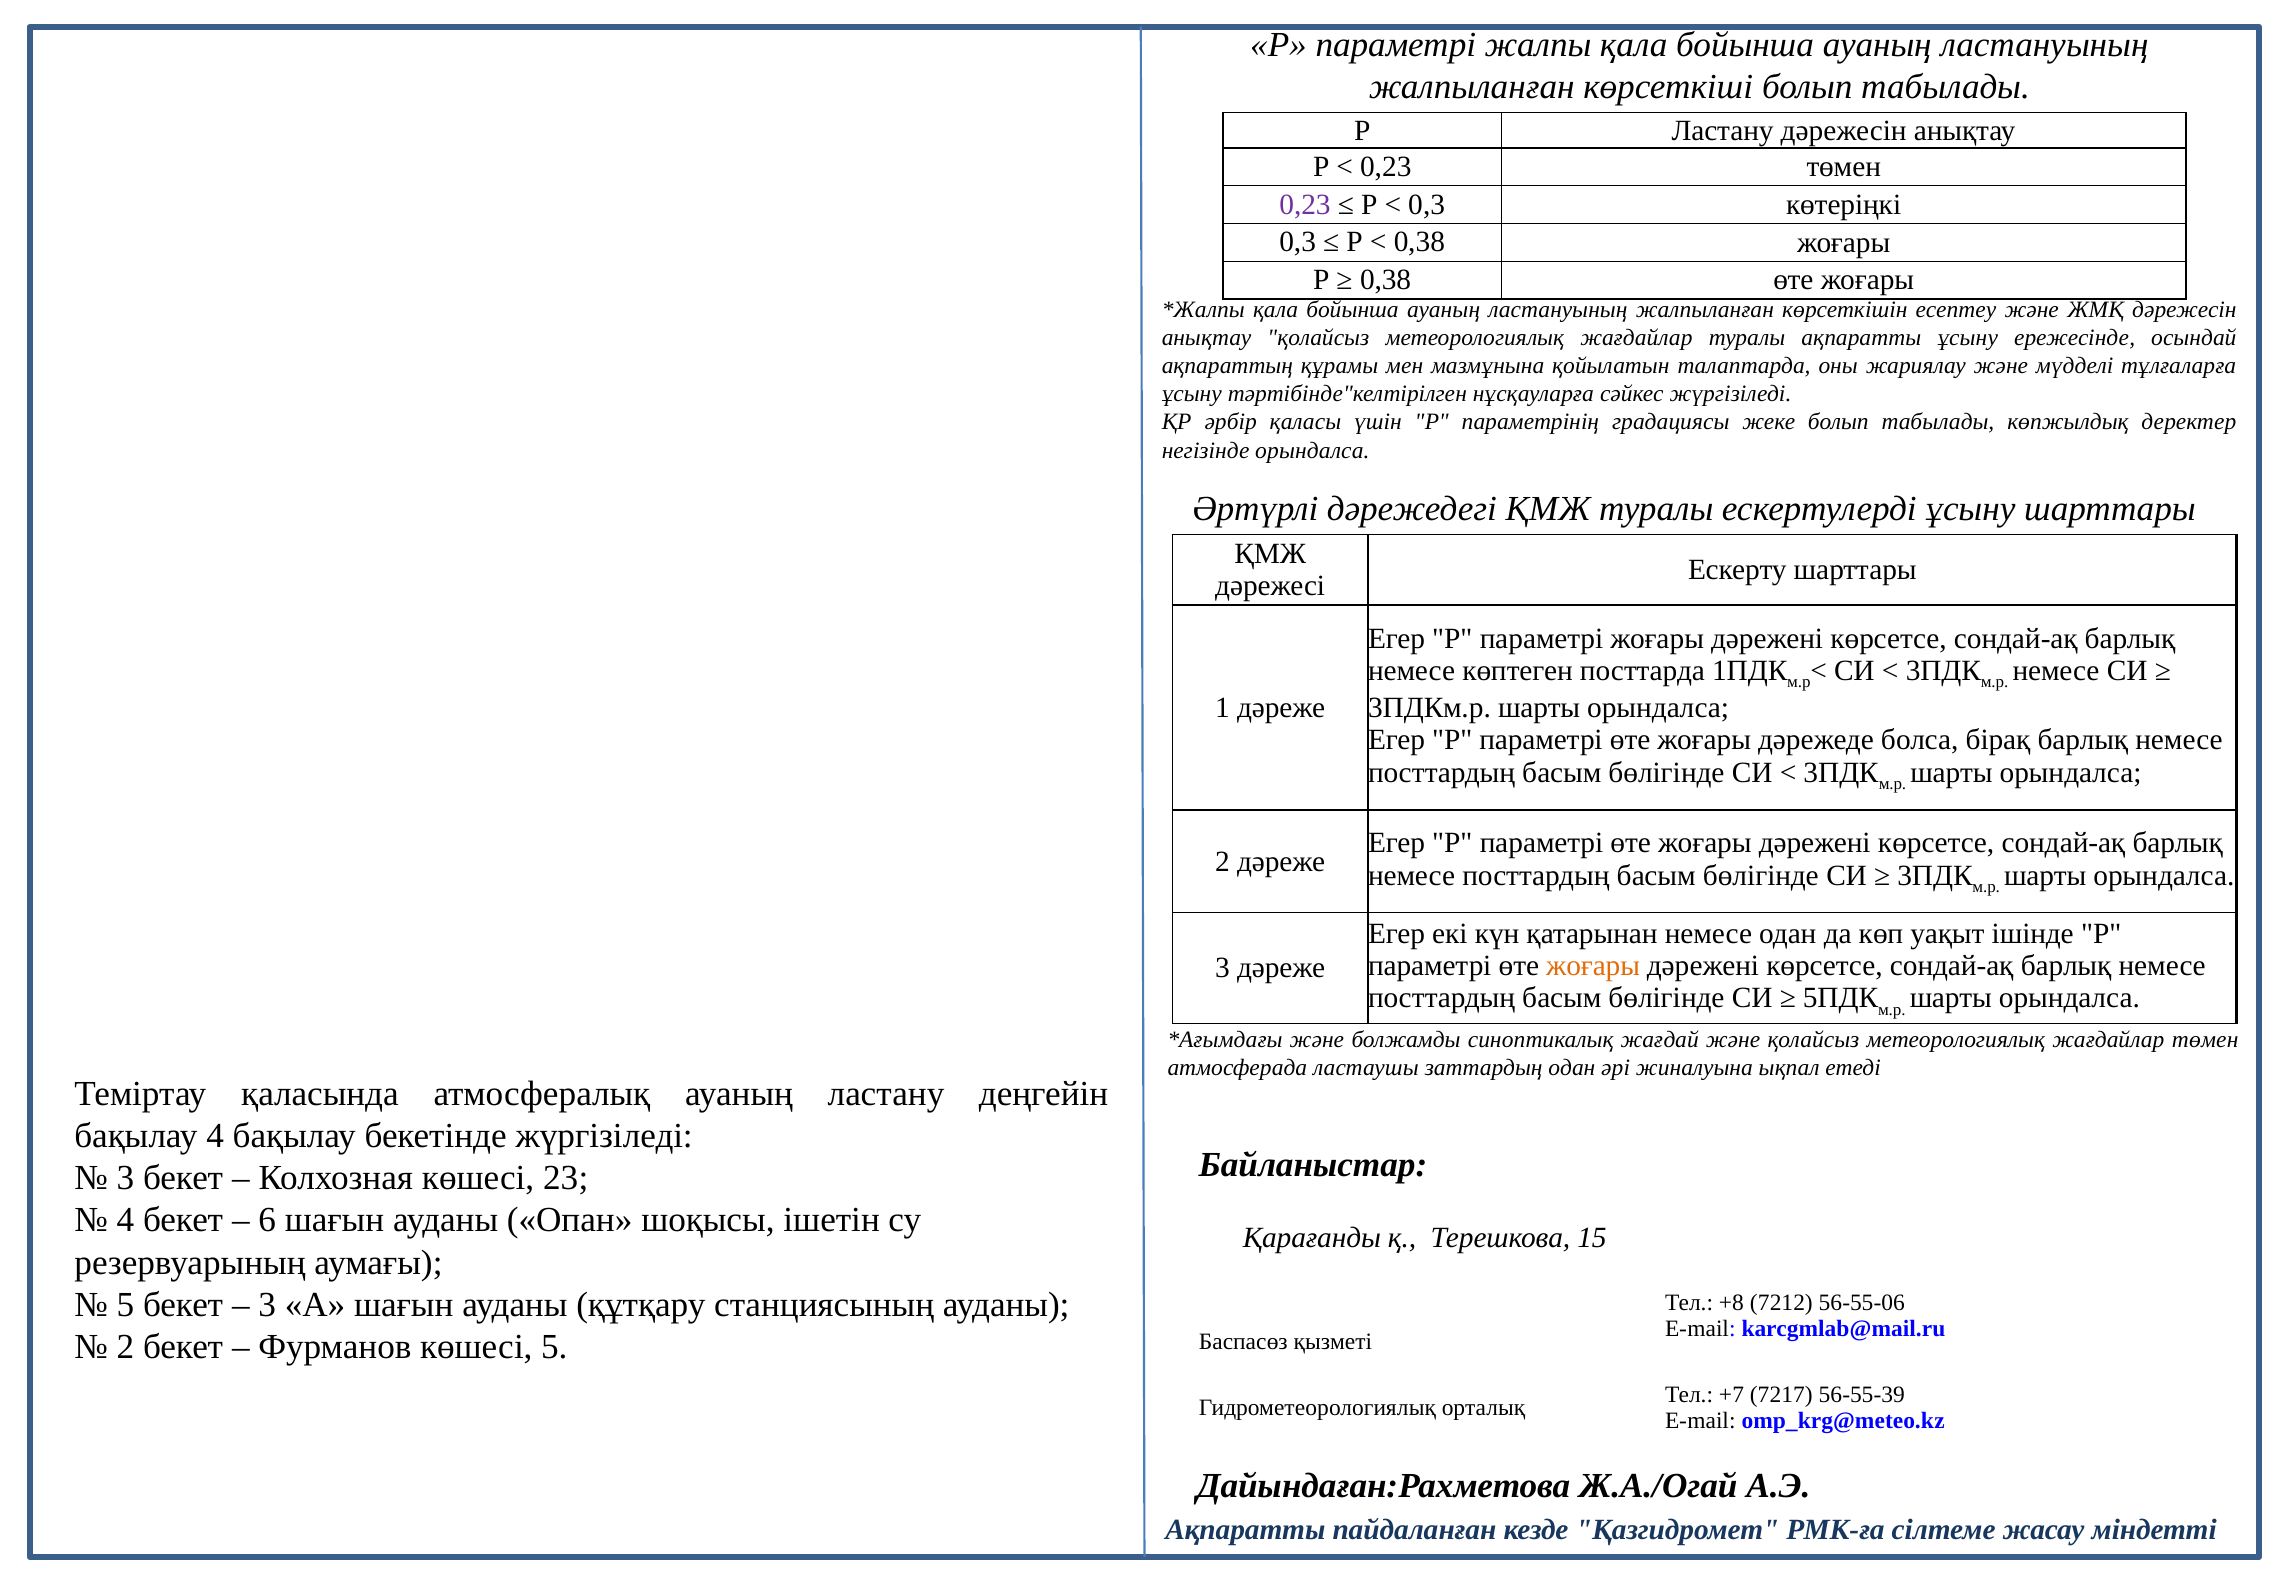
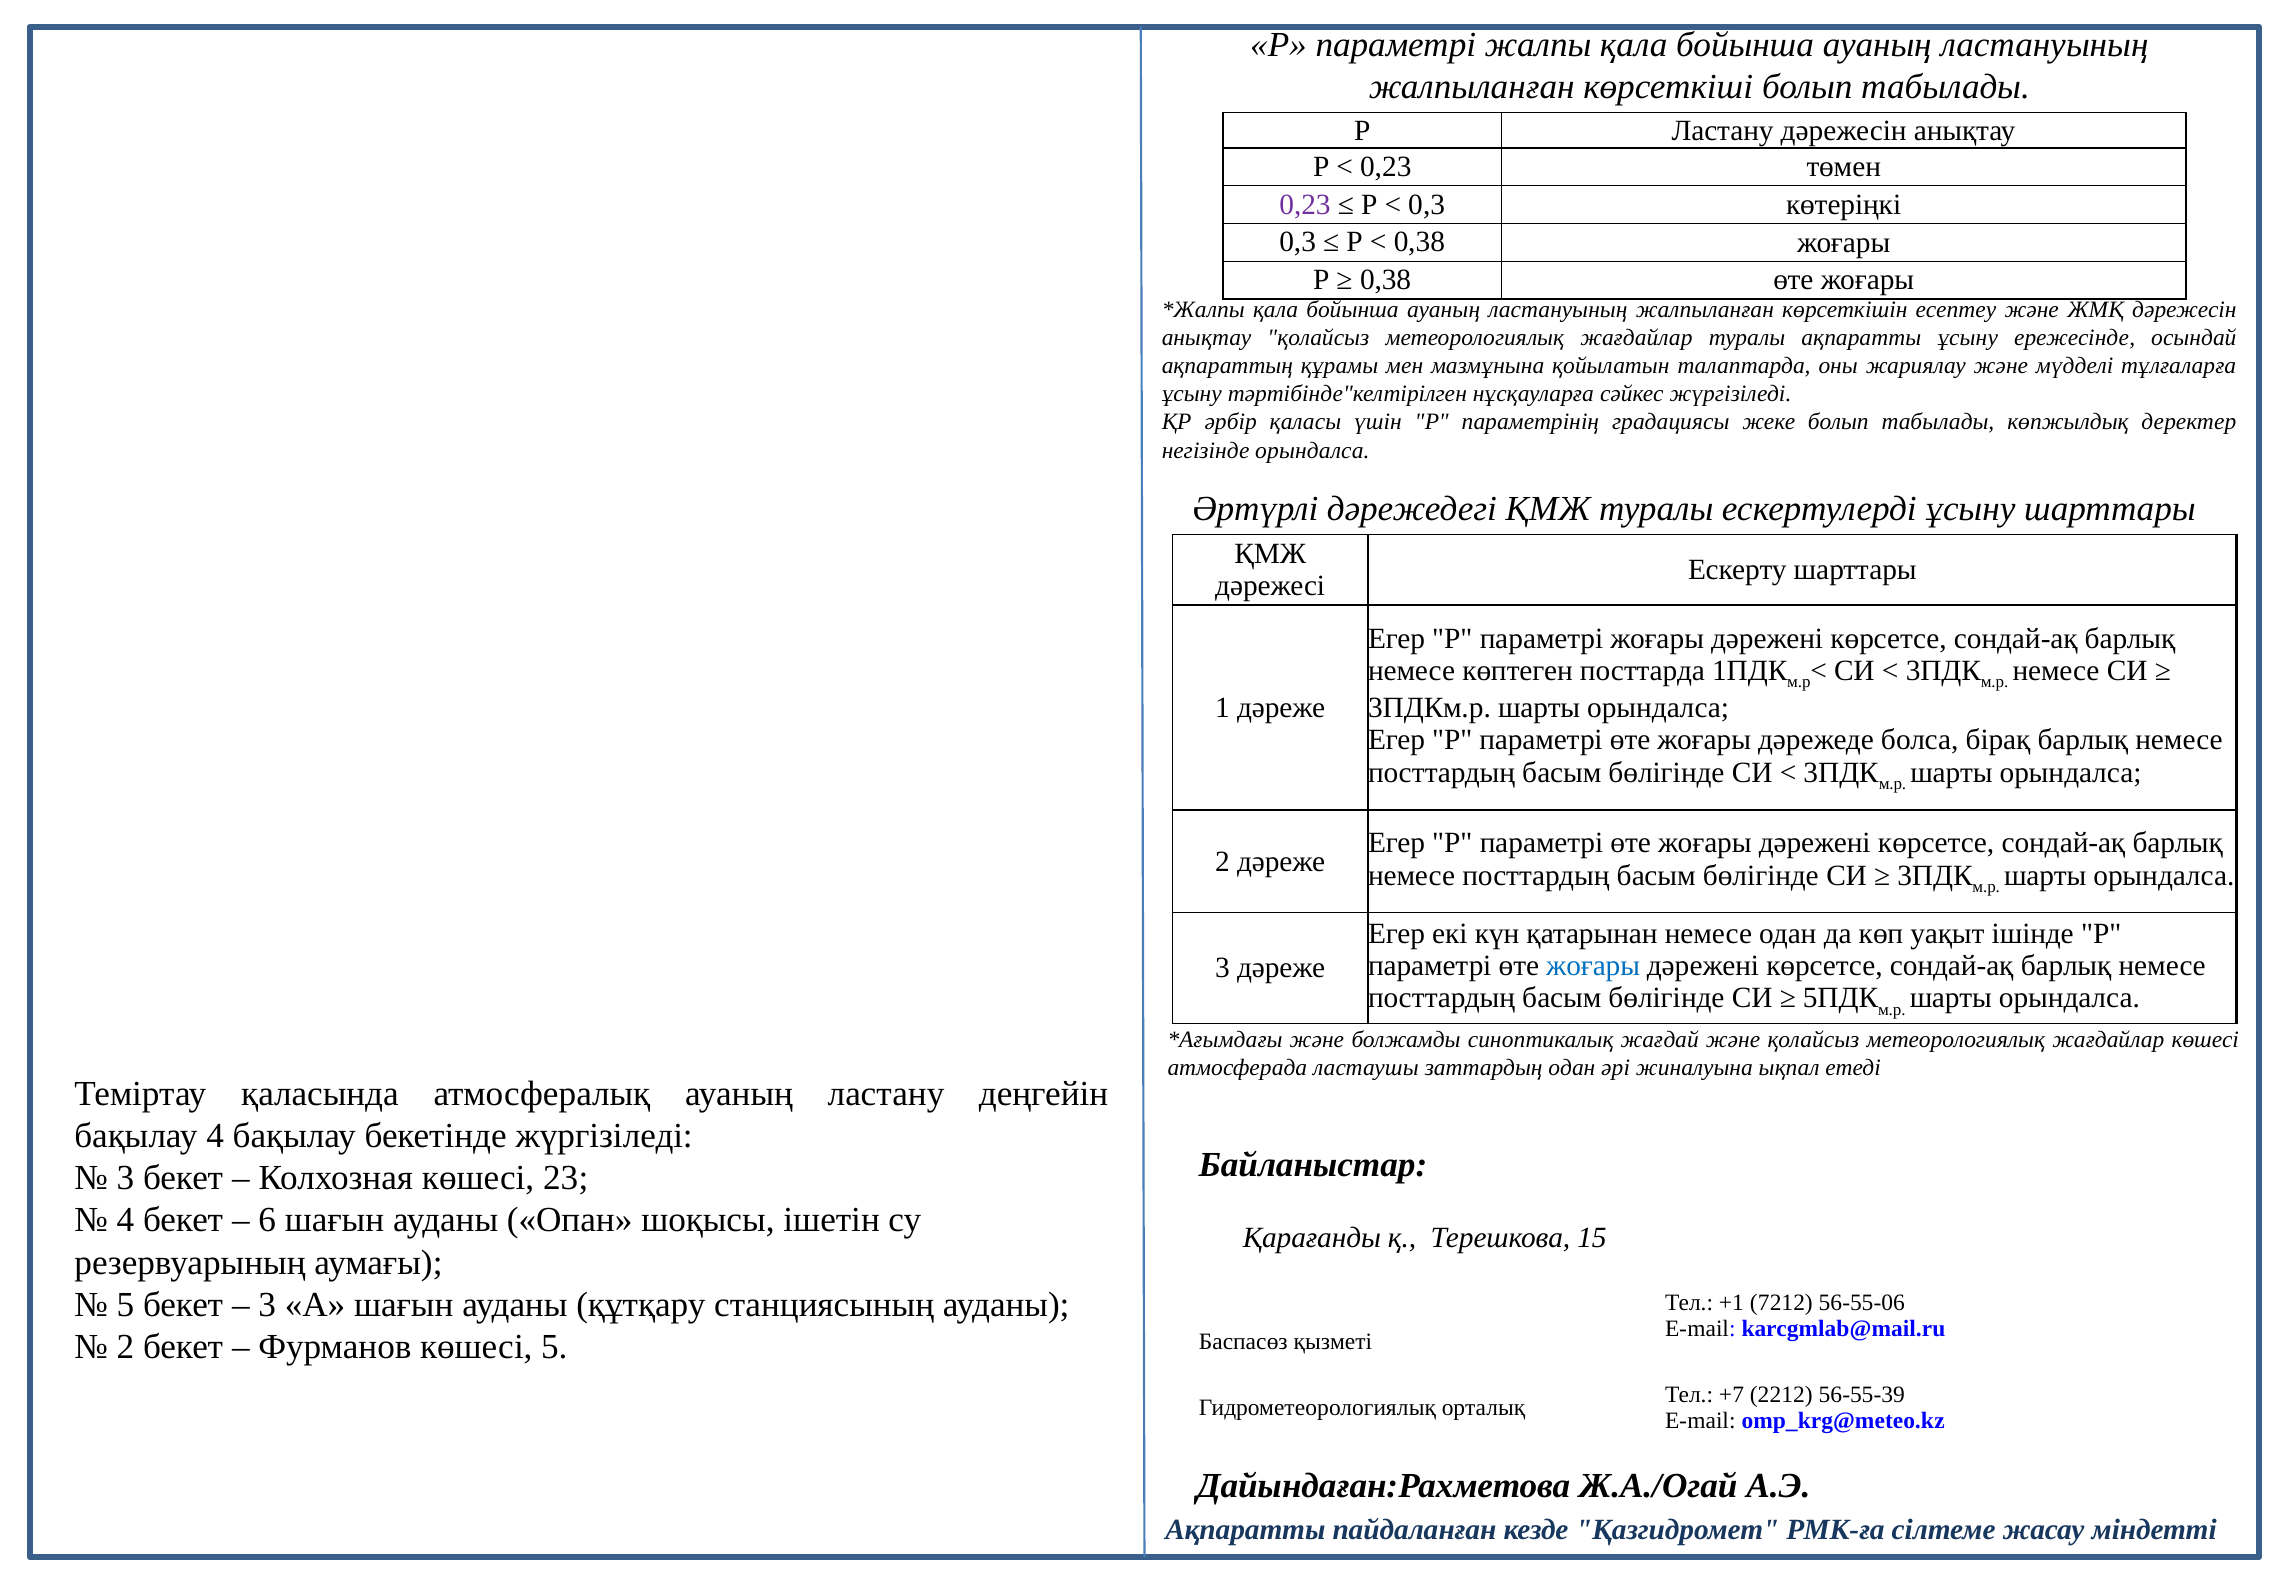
жоғары at (1593, 966) colour: orange -> blue
жағдайлар төмен: төмен -> көшесі
+8: +8 -> +1
7217: 7217 -> 2212
